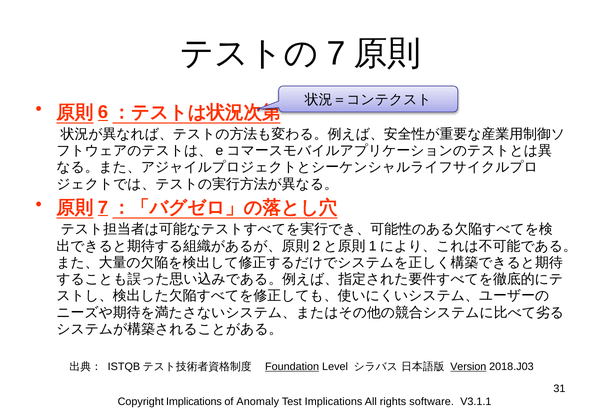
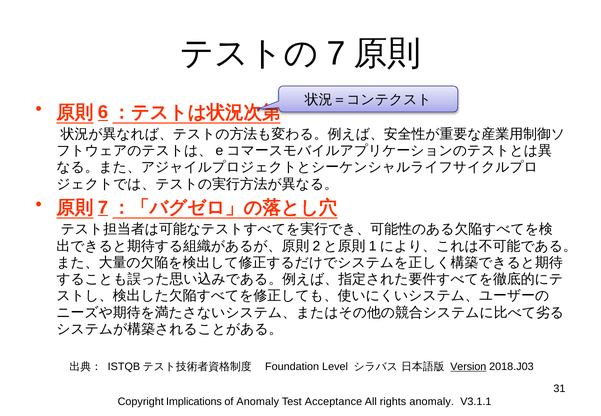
Foundation underline: present -> none
Test Implications: Implications -> Acceptance
rights software: software -> anomaly
